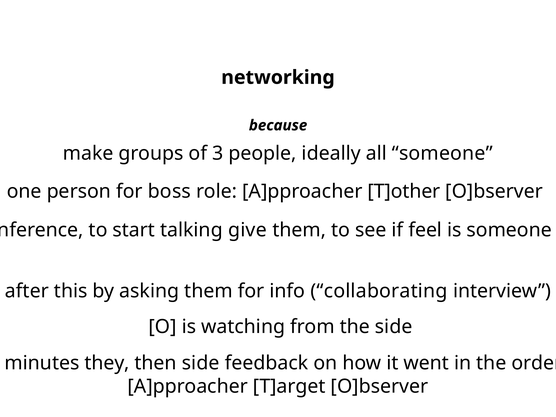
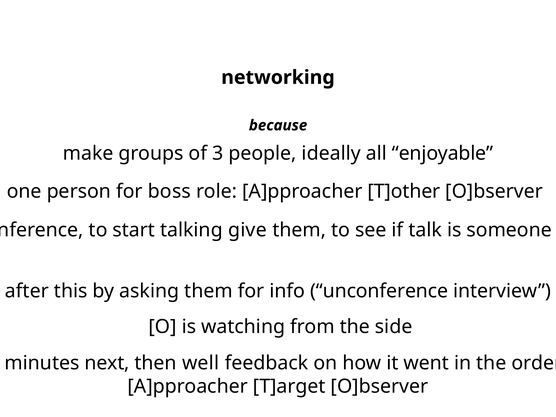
all someone: someone -> enjoyable
feel: feel -> talk
collaborating: collaborating -> unconference
they: they -> next
then side: side -> well
